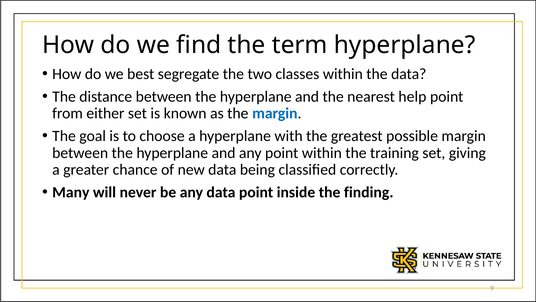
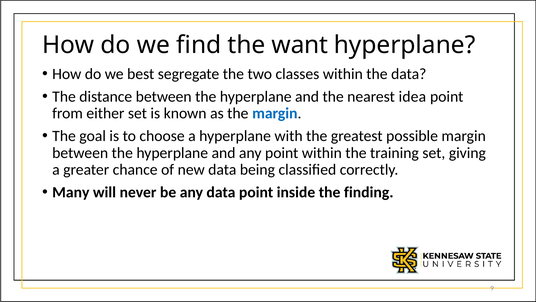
term: term -> want
help: help -> idea
